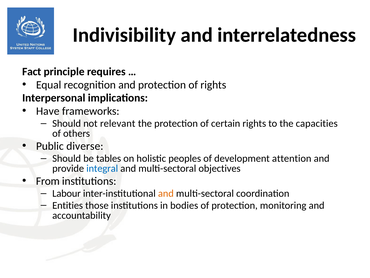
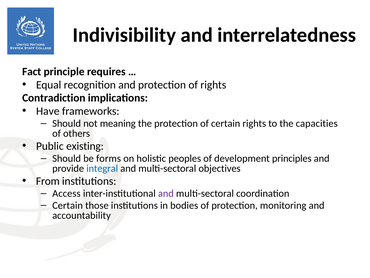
Interpersonal: Interpersonal -> Contradiction
relevant: relevant -> meaning
diverse: diverse -> existing
tables: tables -> forms
attention: attention -> principles
Labour: Labour -> Access
and at (166, 193) colour: orange -> purple
Entities at (68, 205): Entities -> Certain
